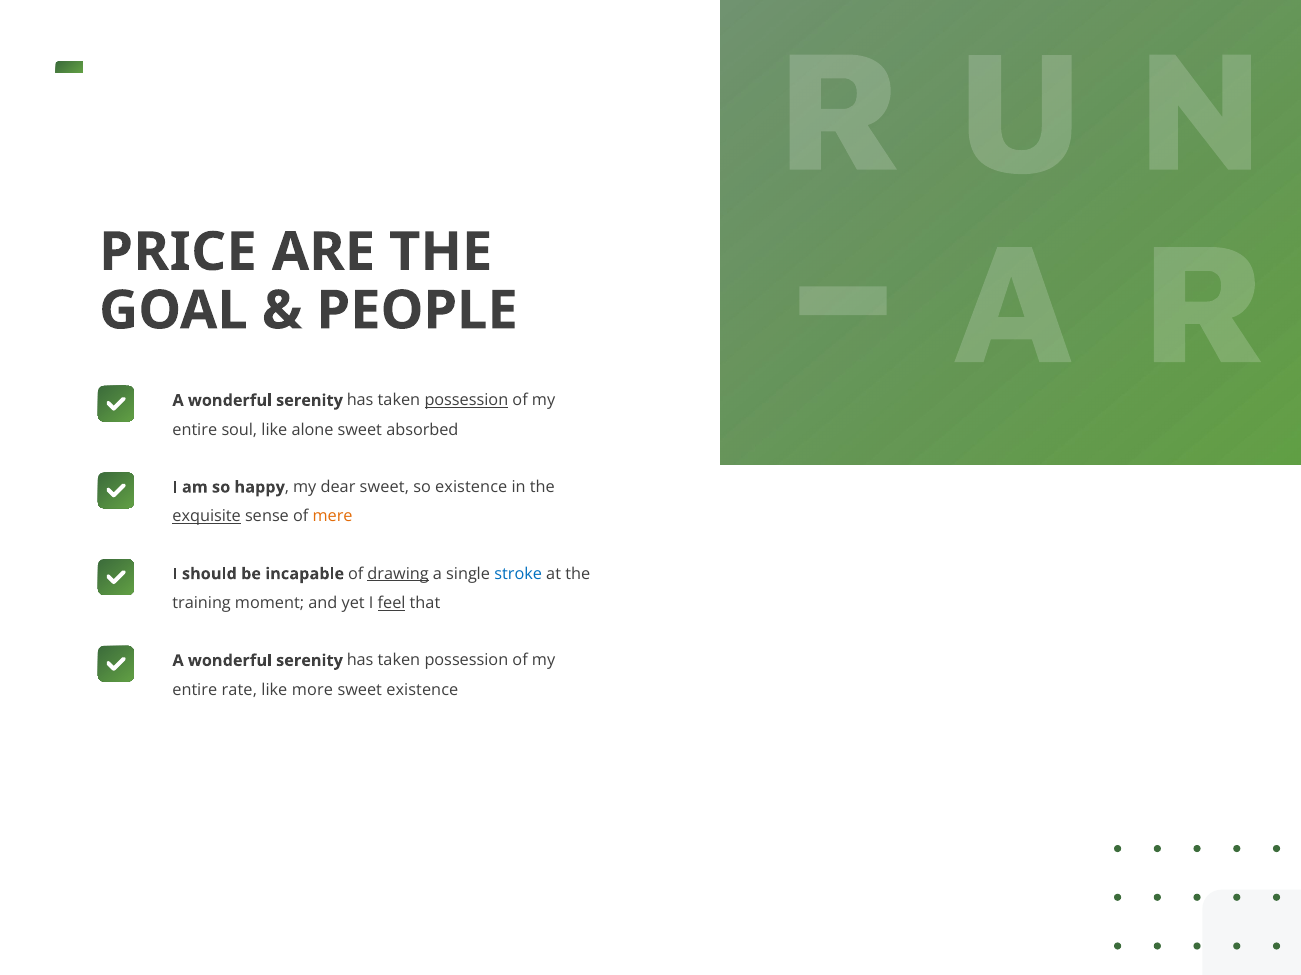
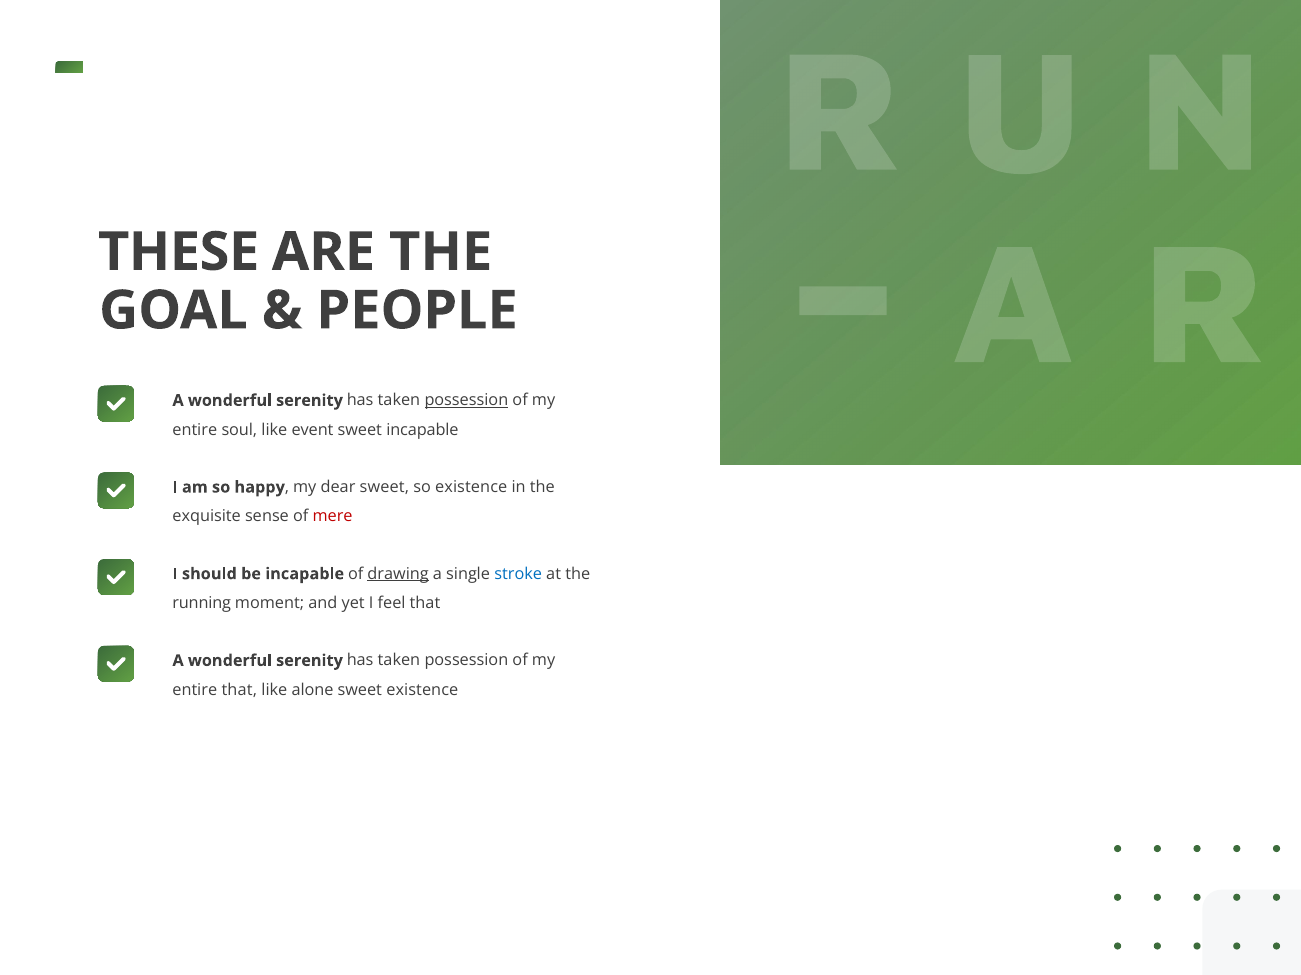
PRICE: PRICE -> THESE
alone: alone -> event
sweet absorbed: absorbed -> incapable
exquisite underline: present -> none
mere colour: orange -> red
training: training -> running
feel underline: present -> none
entire rate: rate -> that
more: more -> alone
